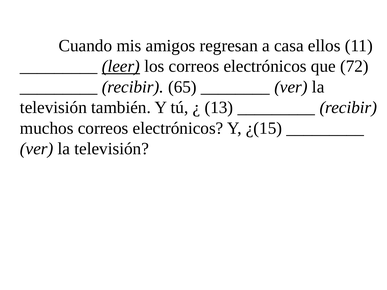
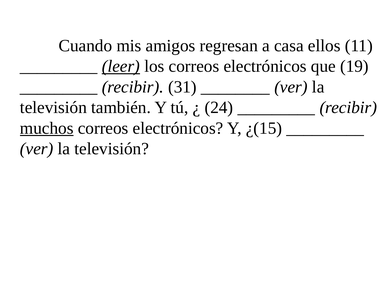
72: 72 -> 19
65: 65 -> 31
13: 13 -> 24
muchos underline: none -> present
